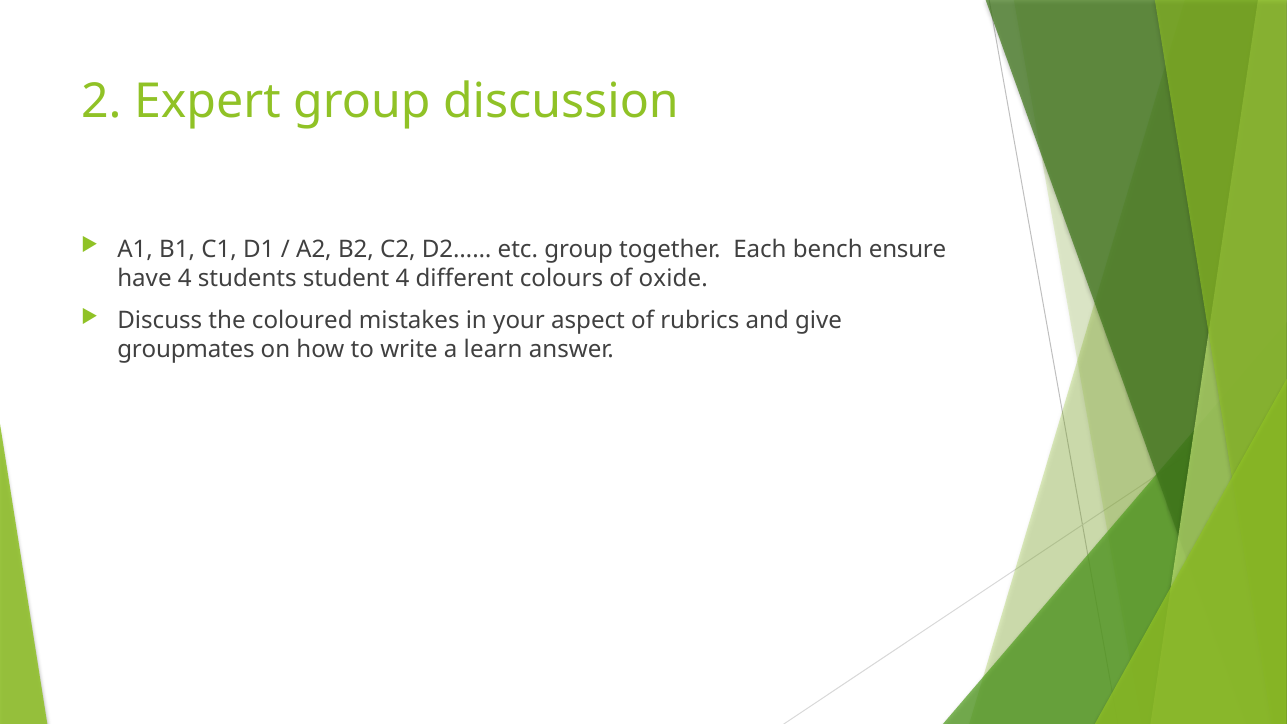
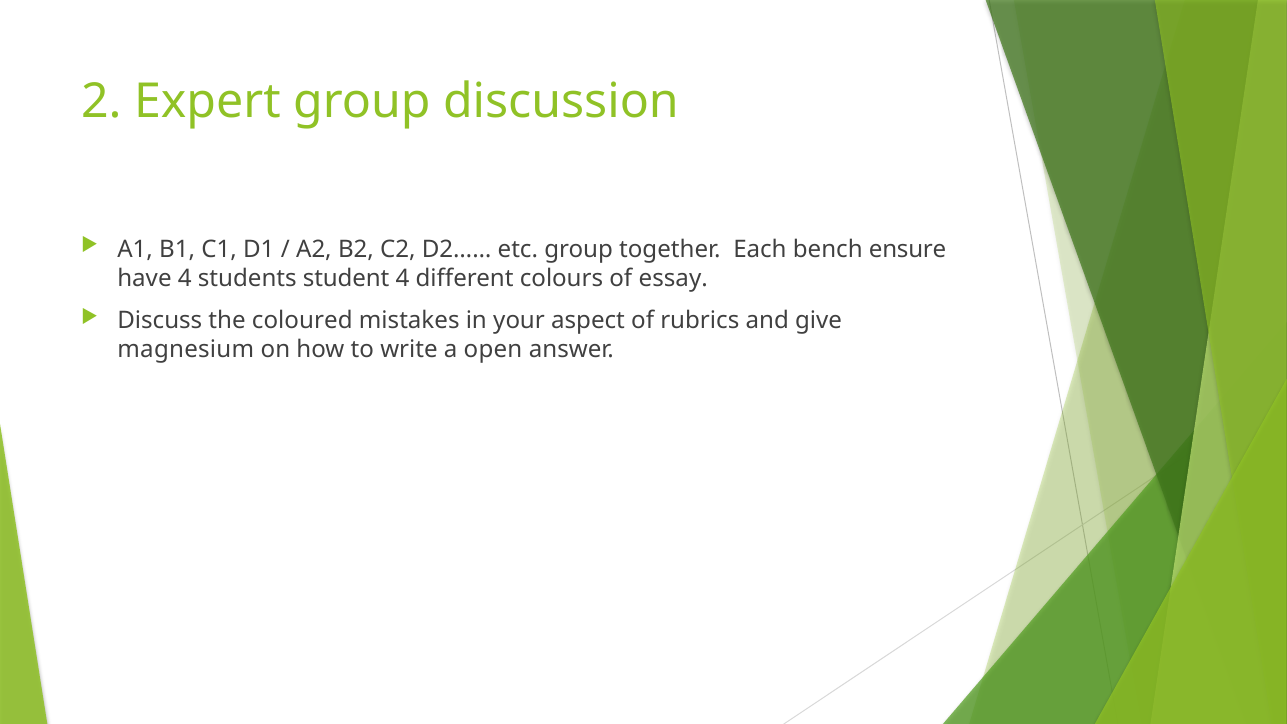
oxide: oxide -> essay
groupmates: groupmates -> magnesium
learn: learn -> open
